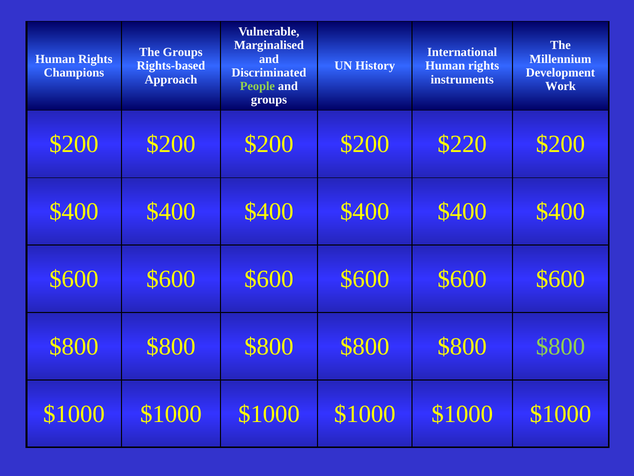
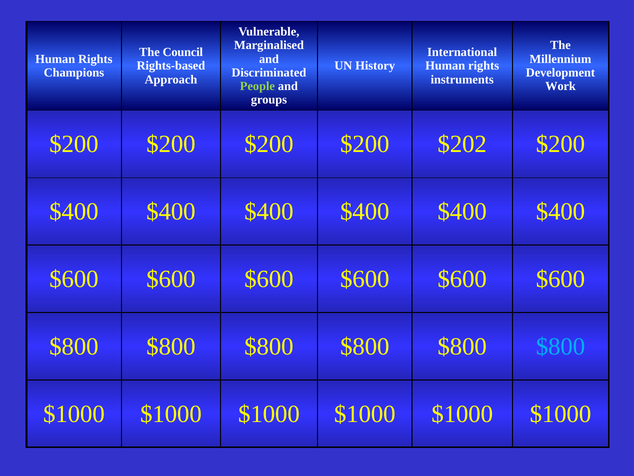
The Groups: Groups -> Council
$220: $220 -> $202
$800 at (561, 346) colour: light green -> light blue
